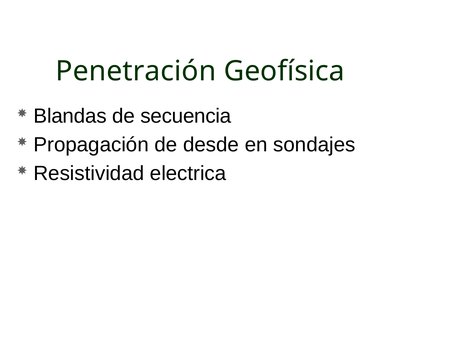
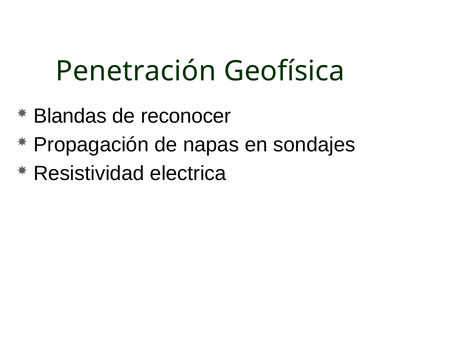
secuencia: secuencia -> reconocer
desde: desde -> napas
